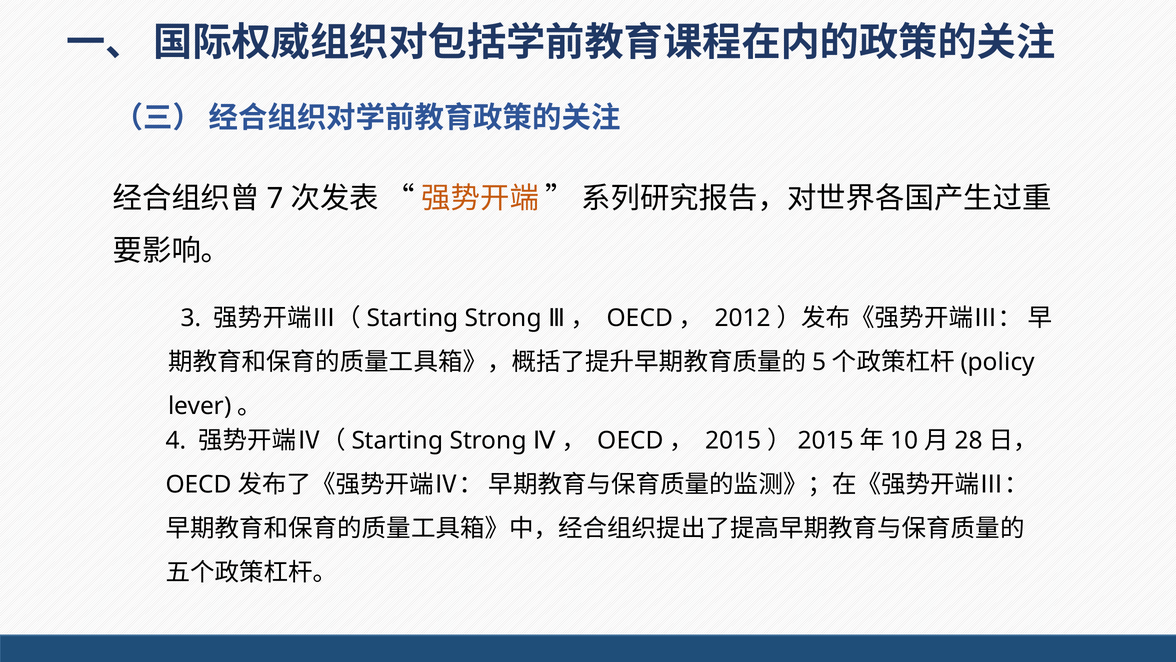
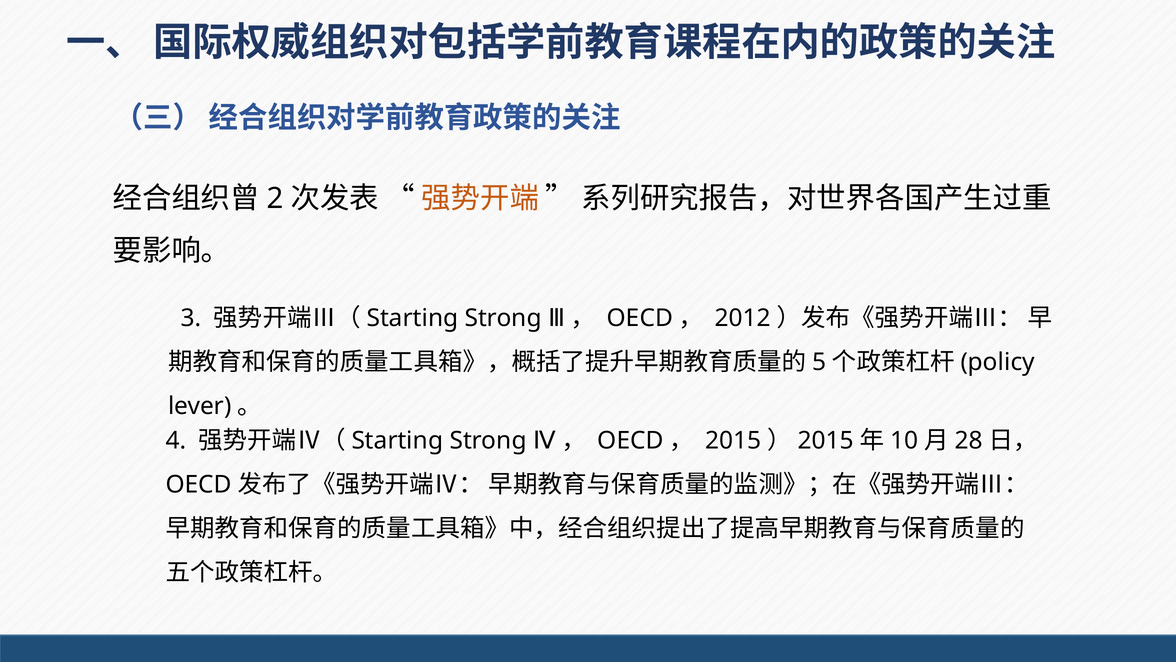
7: 7 -> 2
